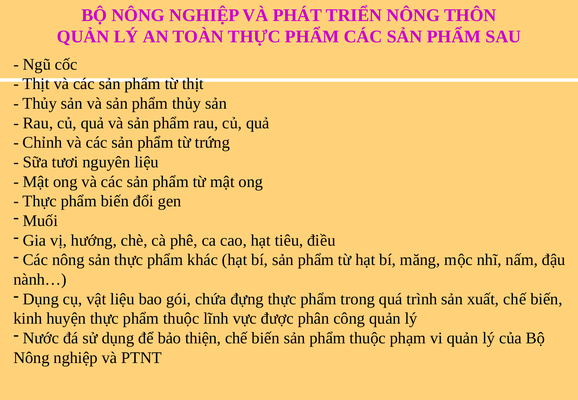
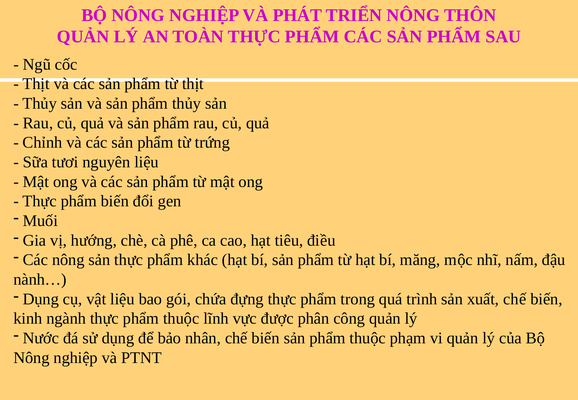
huyện: huyện -> ngành
thiện: thiện -> nhân
